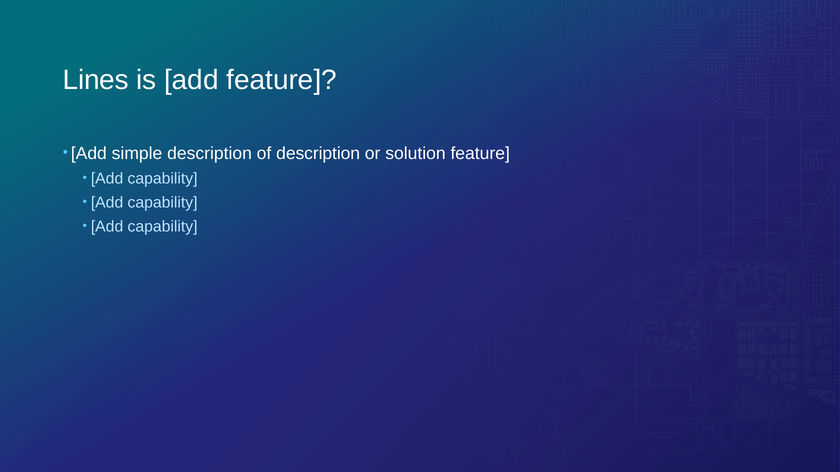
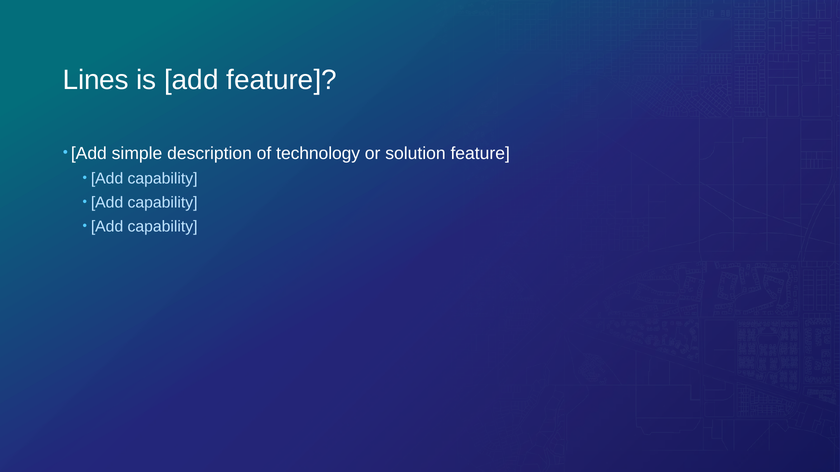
of description: description -> technology
